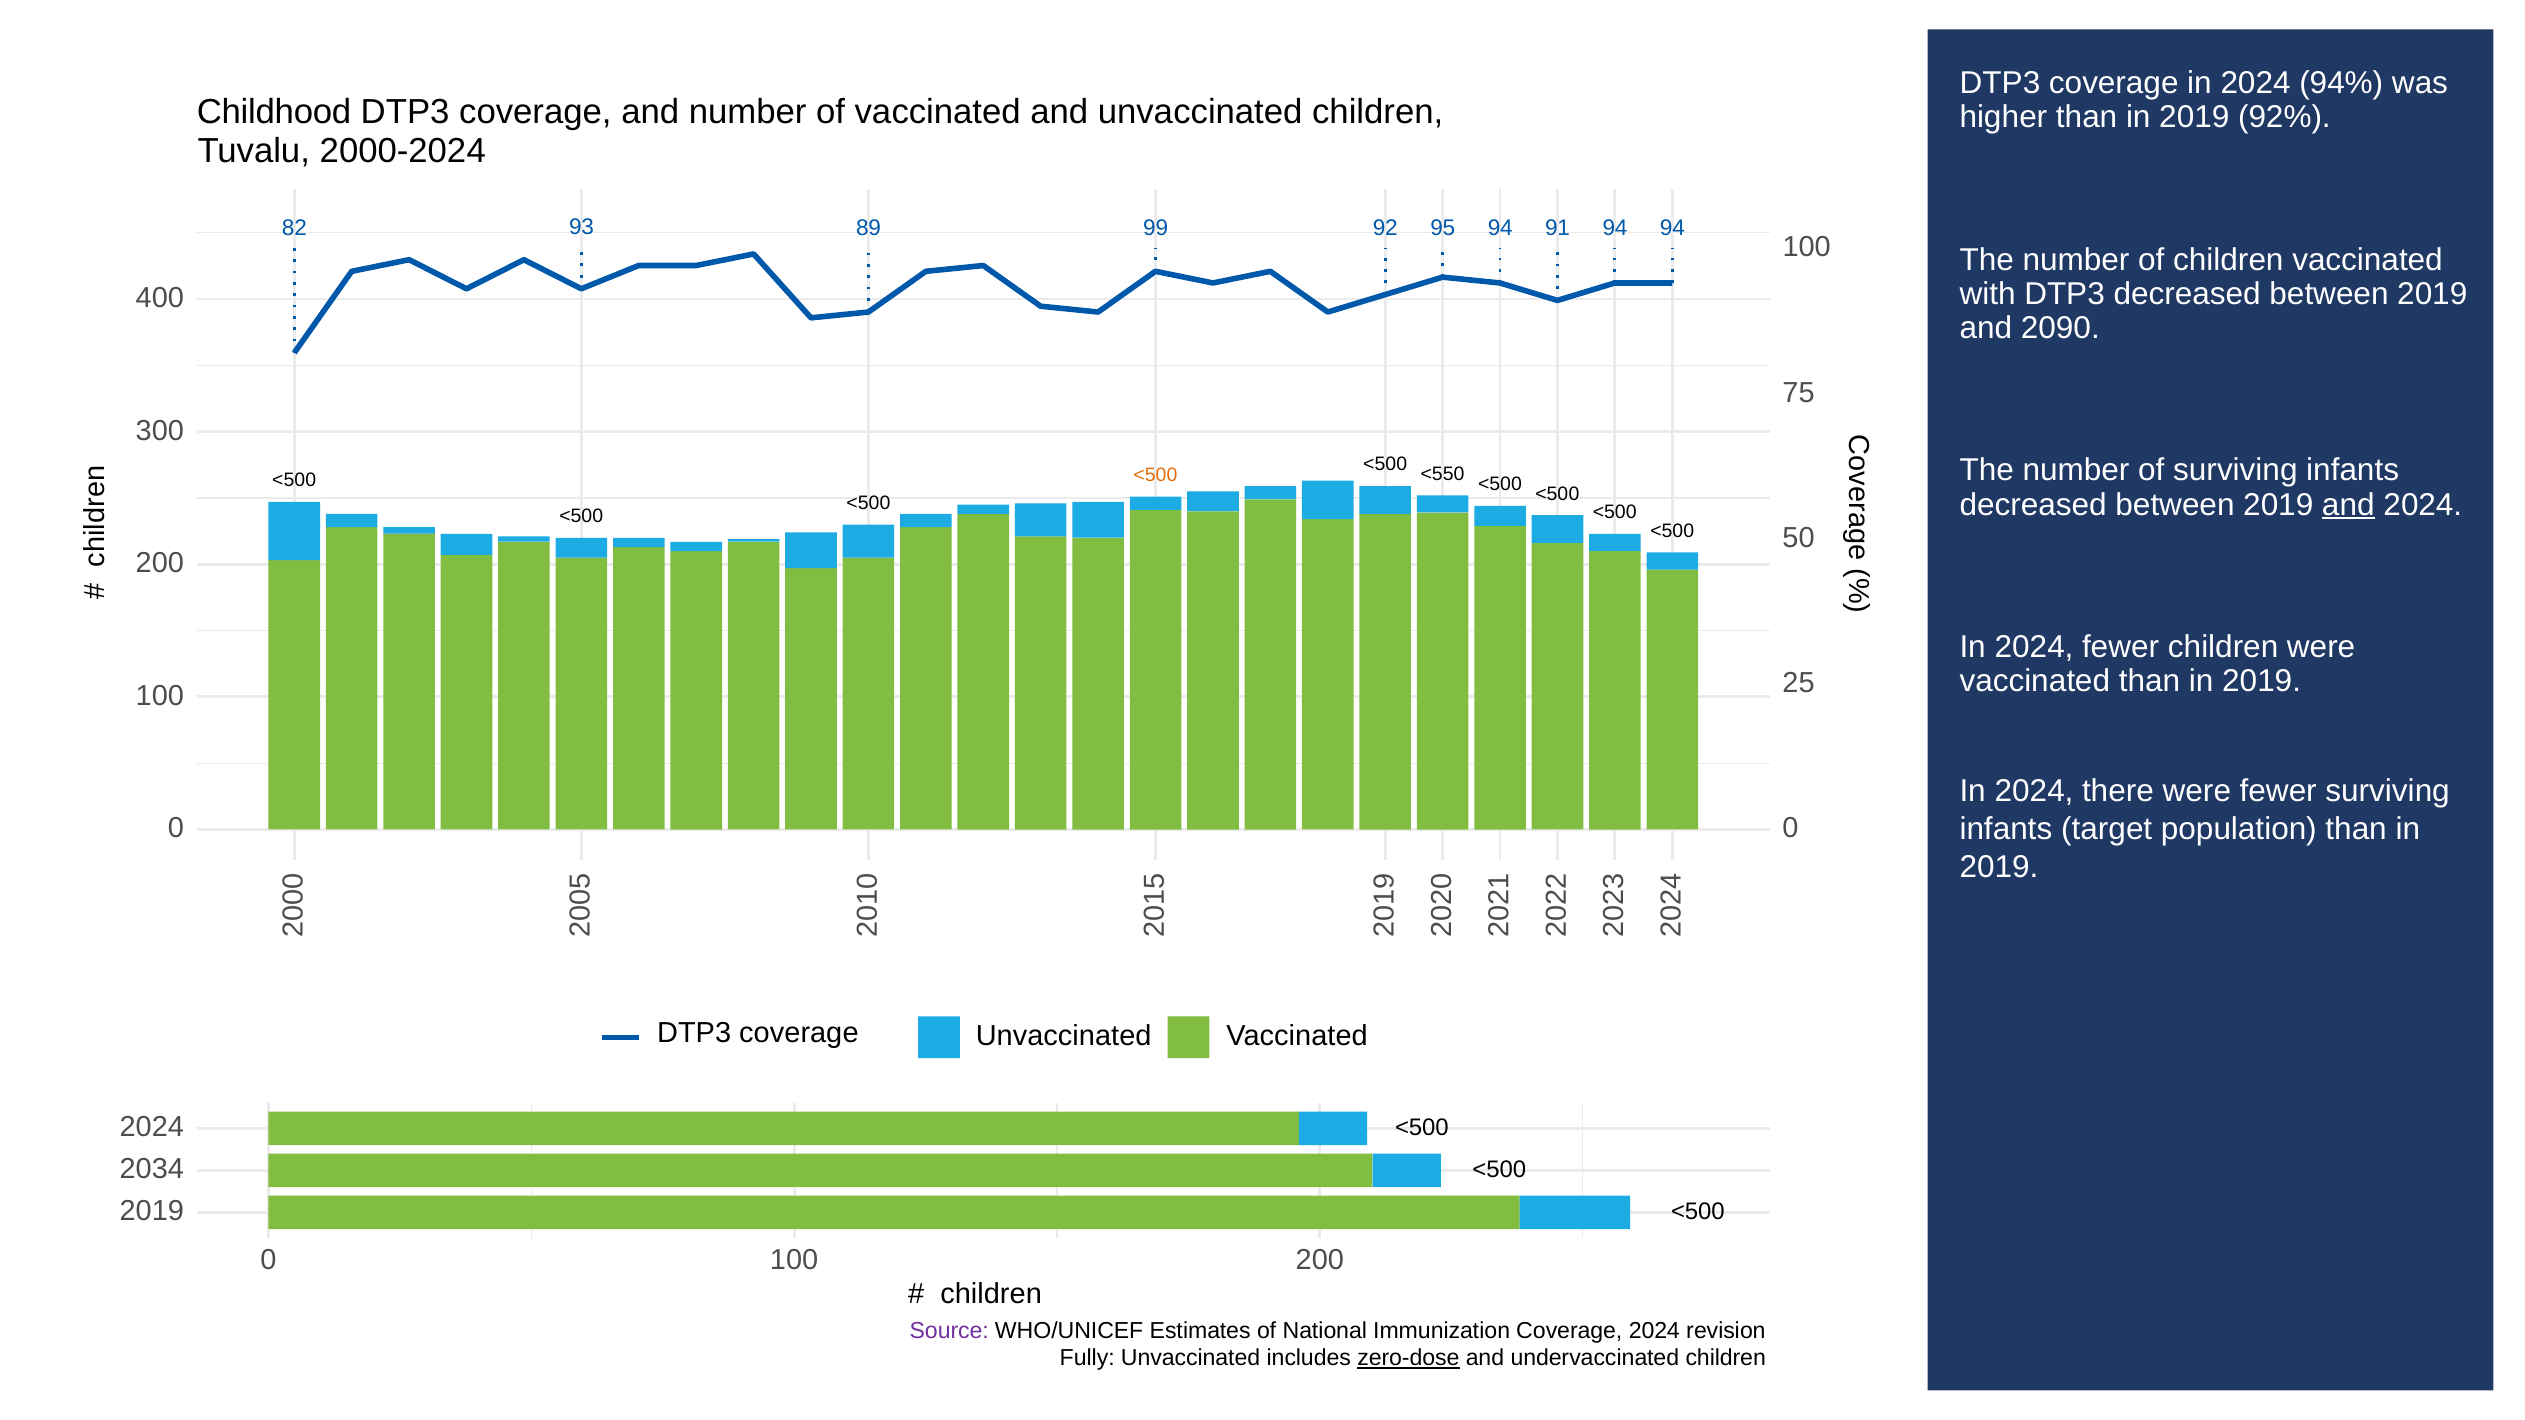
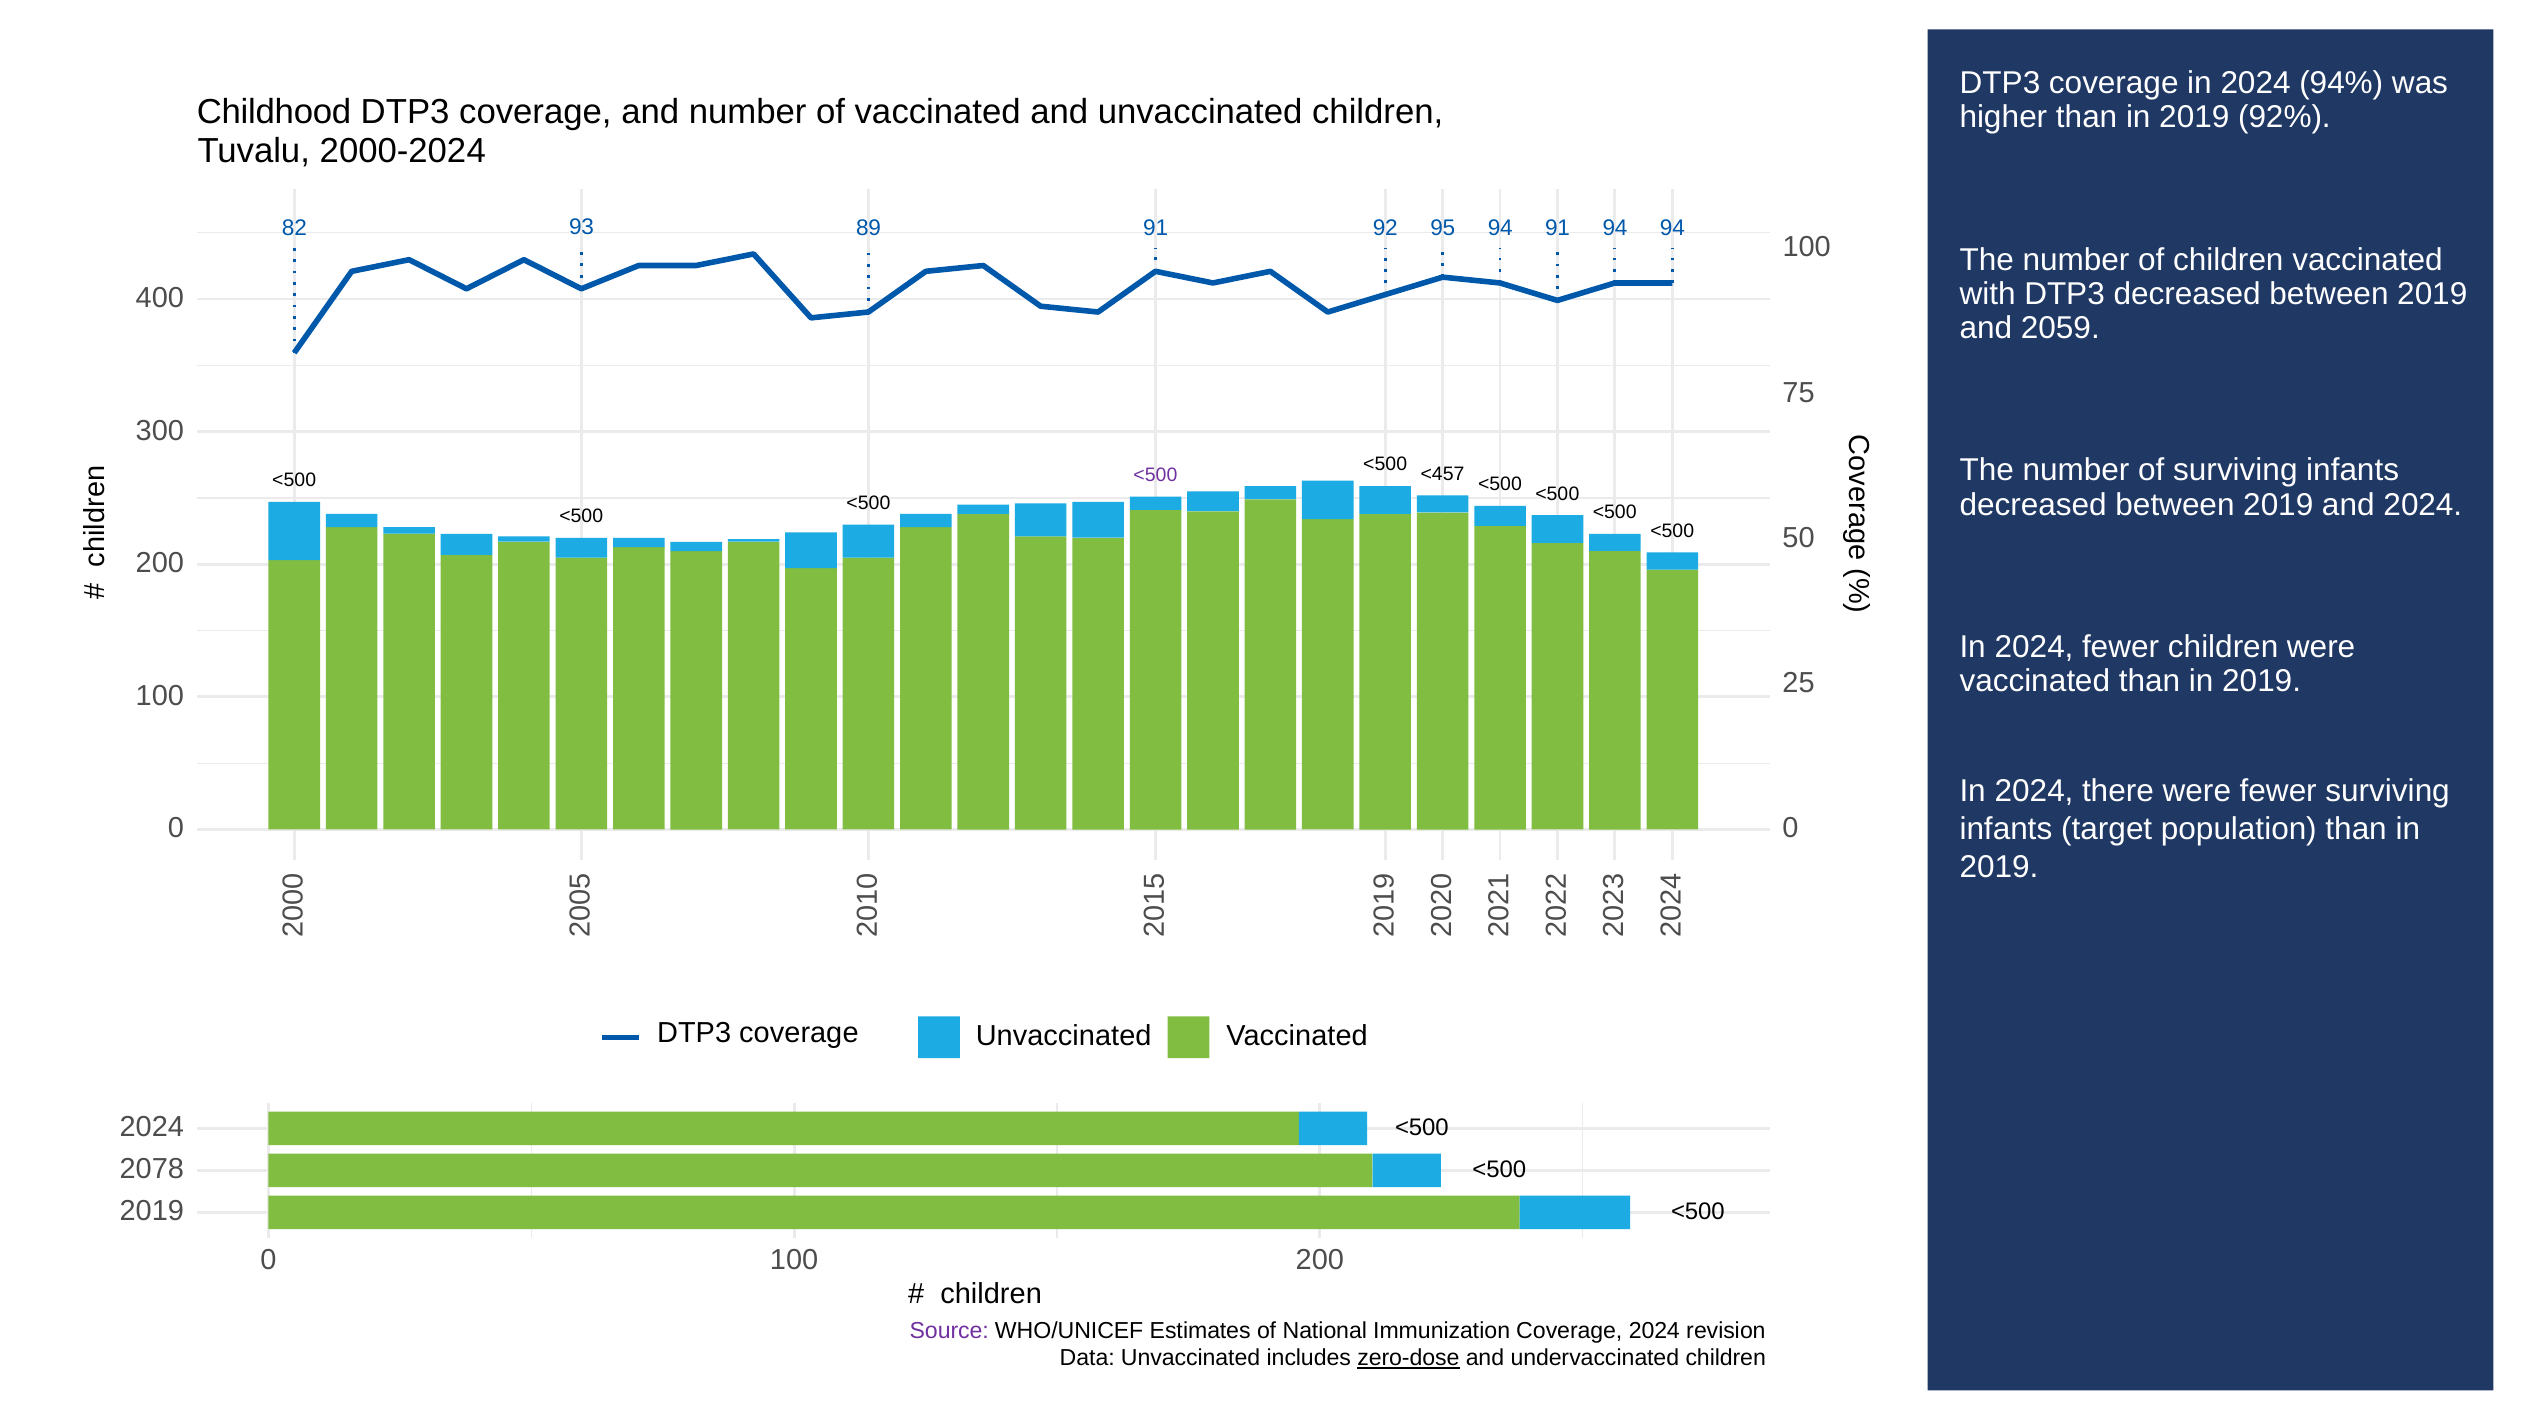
89 99: 99 -> 91
2090: 2090 -> 2059
<550: <550 -> <457
<500 at (1155, 475) colour: orange -> purple
and at (2348, 505) underline: present -> none
2034: 2034 -> 2078
Fully: Fully -> Data
